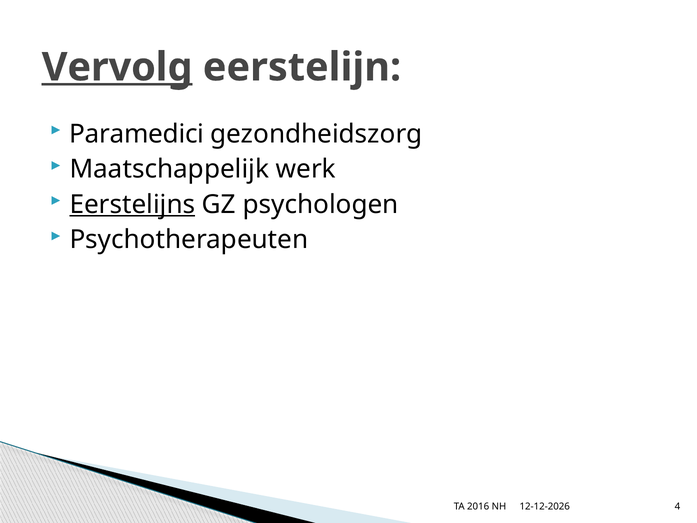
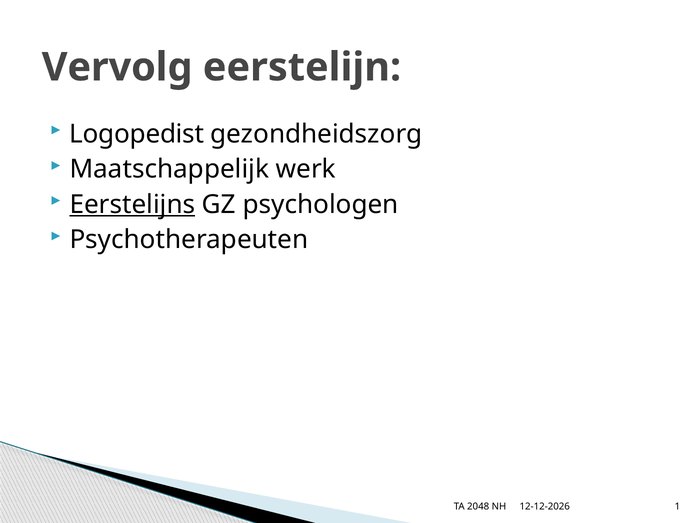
Vervolg underline: present -> none
Paramedici: Paramedici -> Logopedist
2016: 2016 -> 2048
4: 4 -> 1
